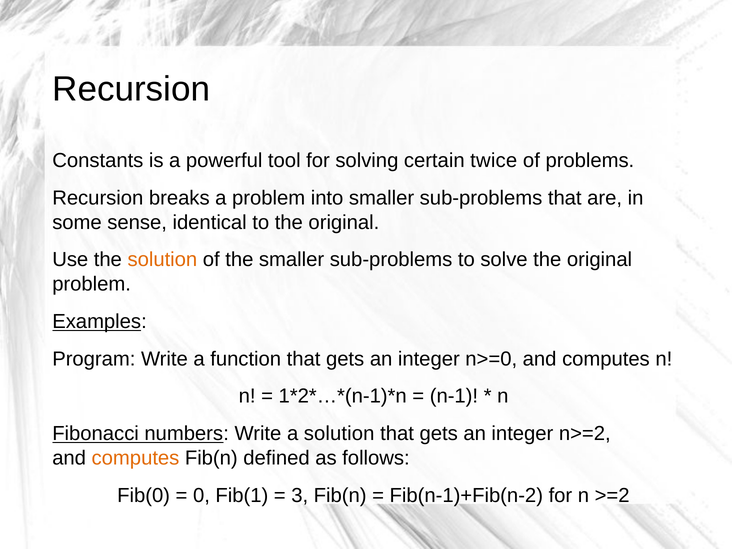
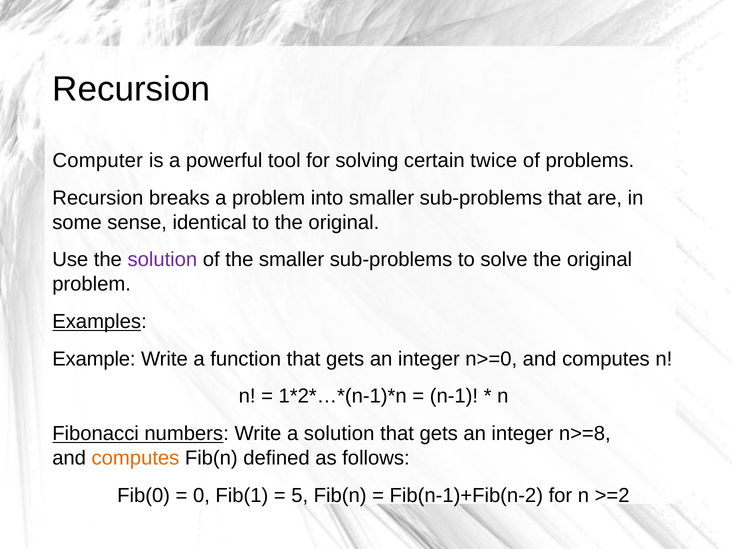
Constants: Constants -> Computer
solution at (162, 260) colour: orange -> purple
Program: Program -> Example
n>=2: n>=2 -> n>=8
3: 3 -> 5
